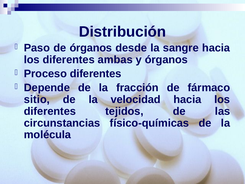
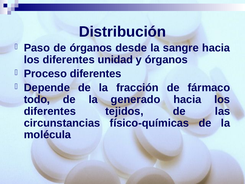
ambas: ambas -> unidad
sitio: sitio -> todo
velocidad: velocidad -> generado
